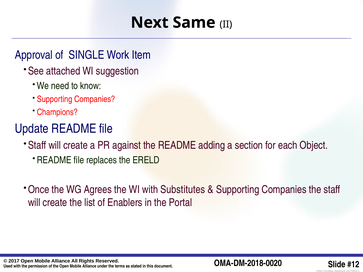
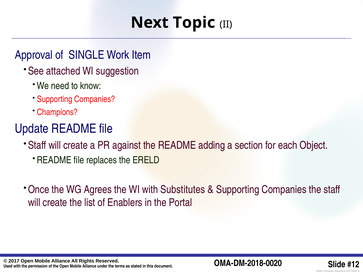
Same: Same -> Topic
